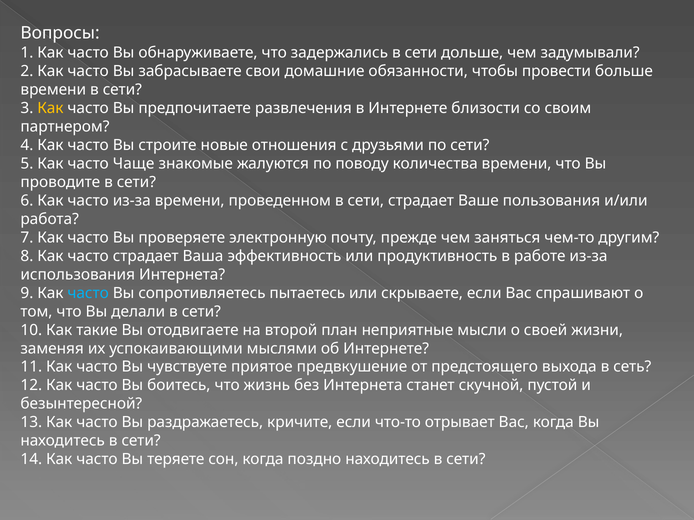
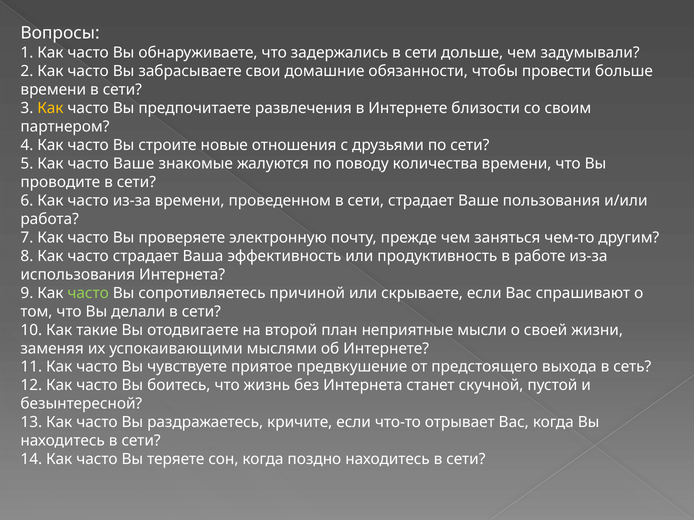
часто Чаще: Чаще -> Ваше
часто at (88, 293) colour: light blue -> light green
пытаетесь: пытаетесь -> причиной
